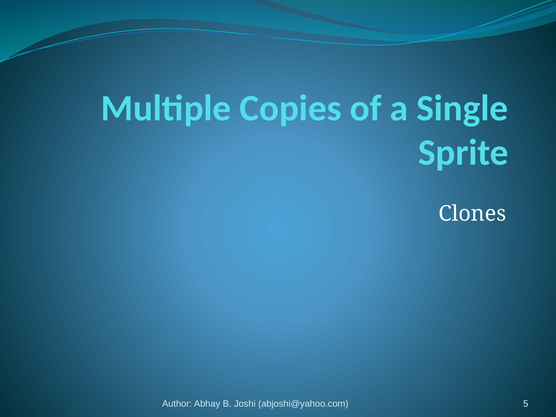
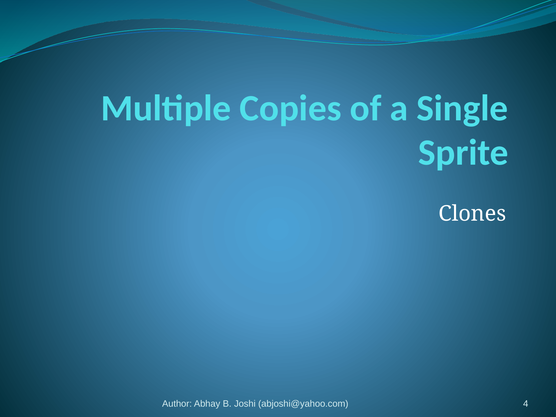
5: 5 -> 4
